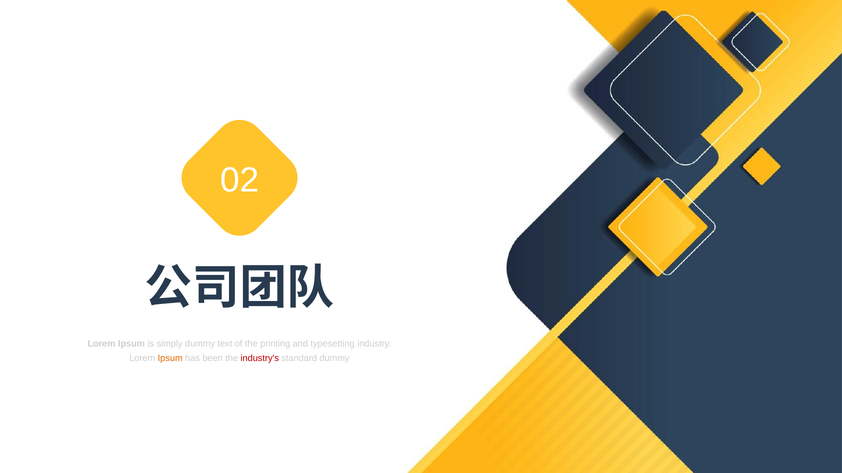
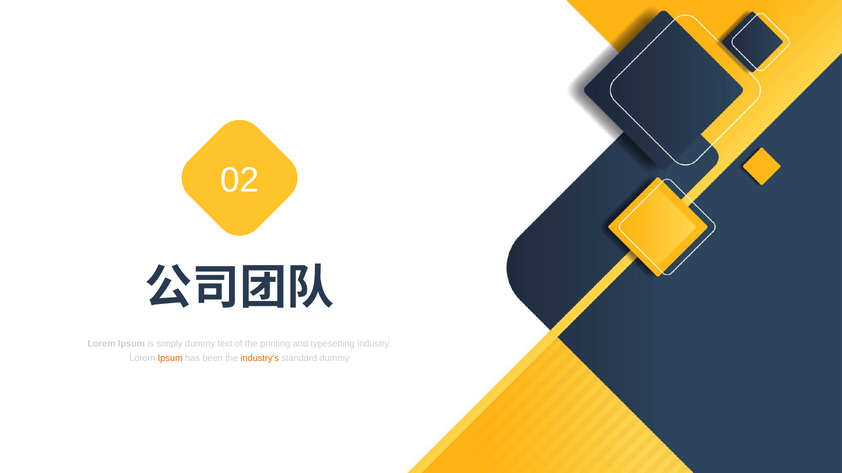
industry's colour: red -> orange
